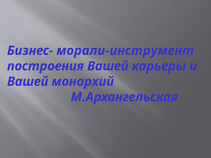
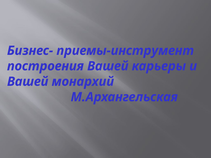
морали-инструмент: морали-инструмент -> приемы-инструмент
